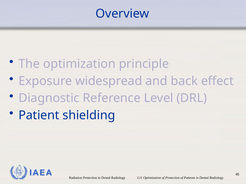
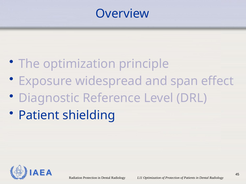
back: back -> span
